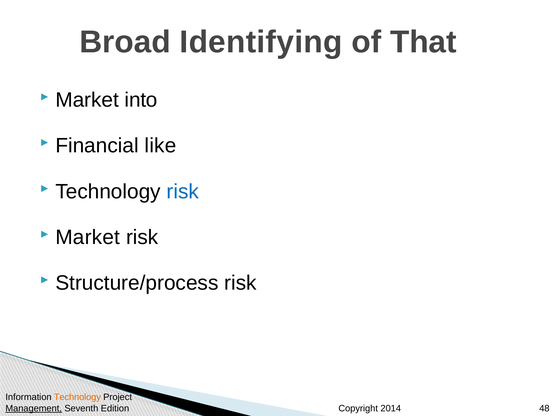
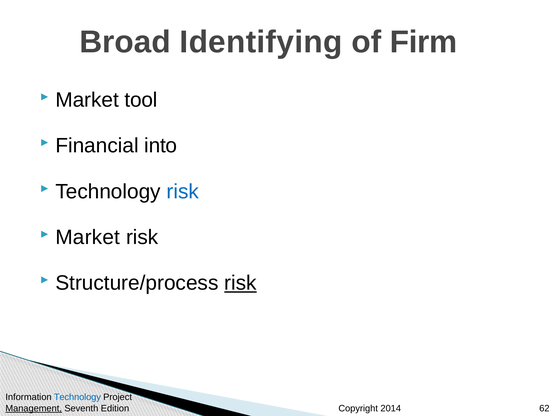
That: That -> Firm
into: into -> tool
like: like -> into
risk at (240, 283) underline: none -> present
Technology at (77, 397) colour: orange -> blue
48: 48 -> 62
